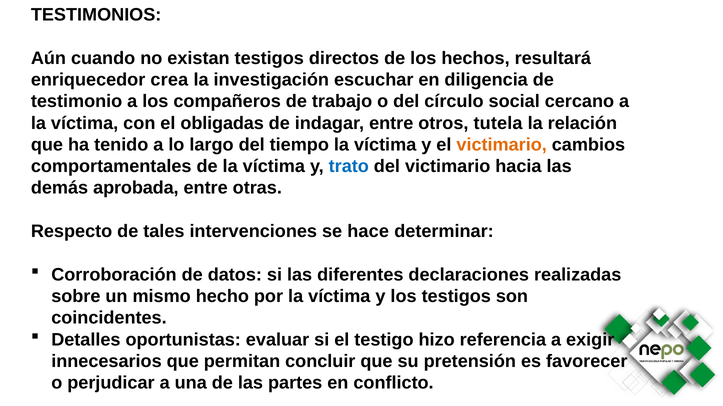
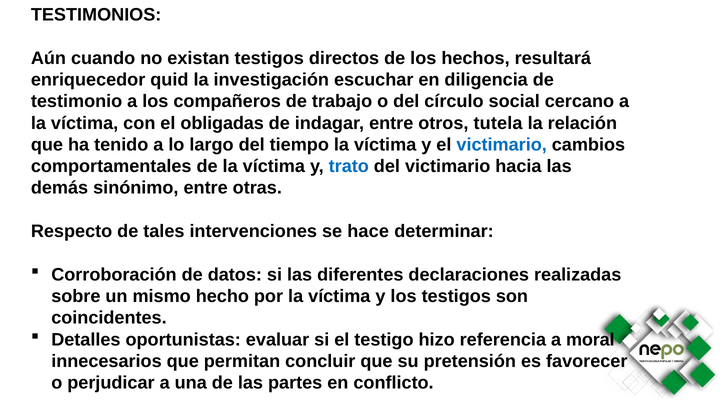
crea: crea -> quid
victimario at (502, 145) colour: orange -> blue
aprobada: aprobada -> sinónimo
exigir: exigir -> moral
